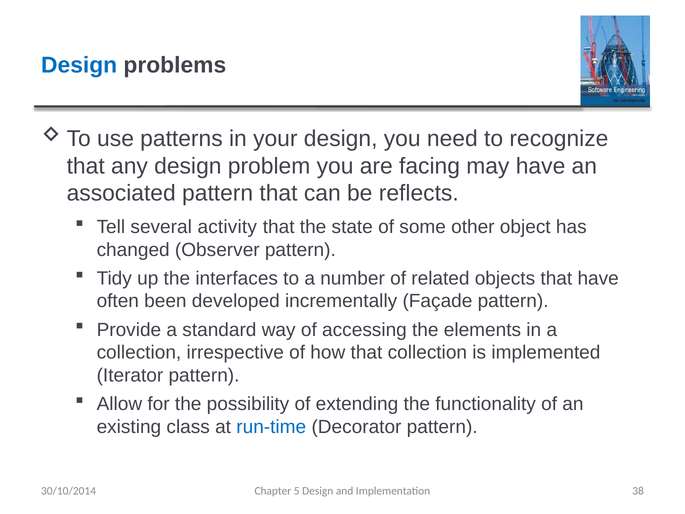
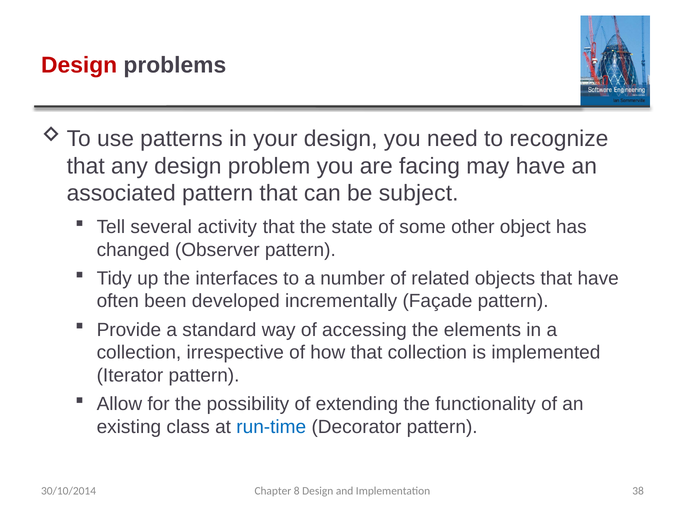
Design at (79, 65) colour: blue -> red
reflects: reflects -> subject
5: 5 -> 8
